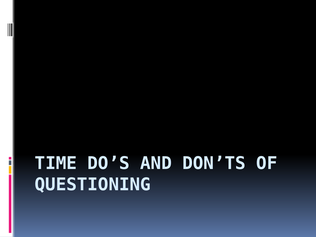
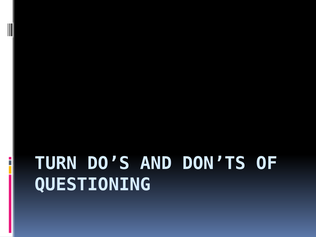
TIME: TIME -> TURN
